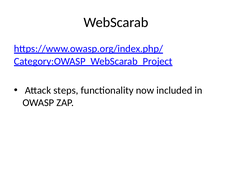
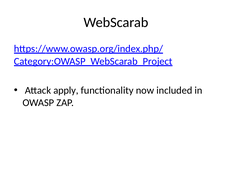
steps: steps -> apply
